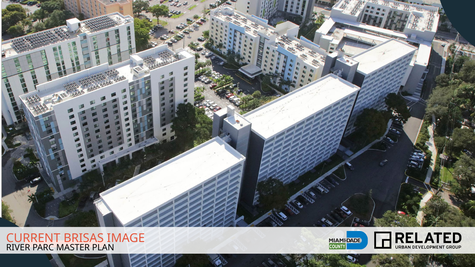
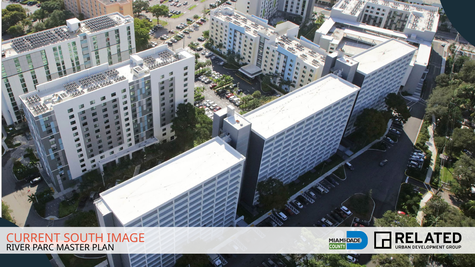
BRISAS: BRISAS -> SOUTH
